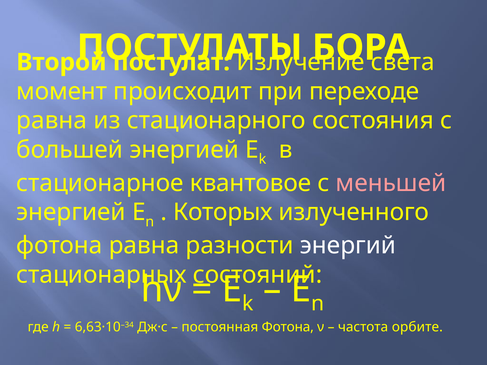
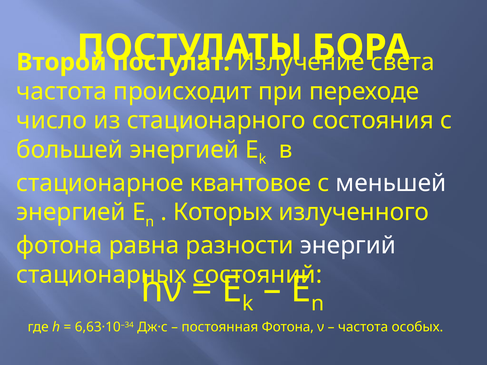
момент at (62, 91): момент -> частота
равна at (52, 121): равна -> число
меньшей colour: pink -> white
орбите: орбите -> особых
